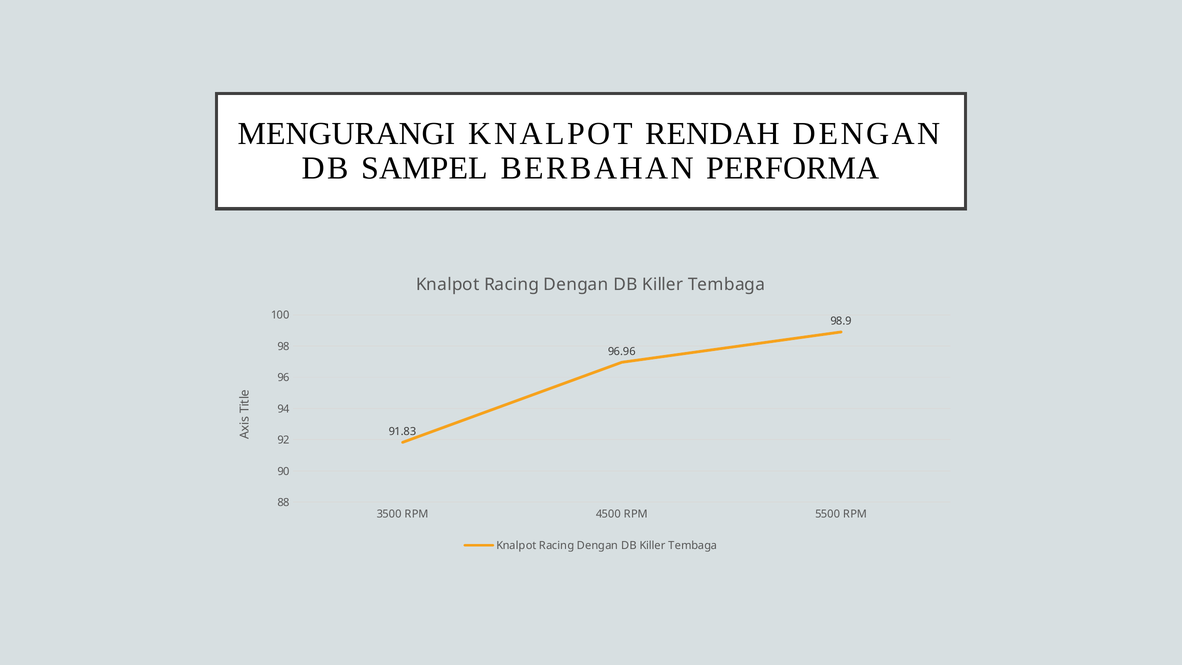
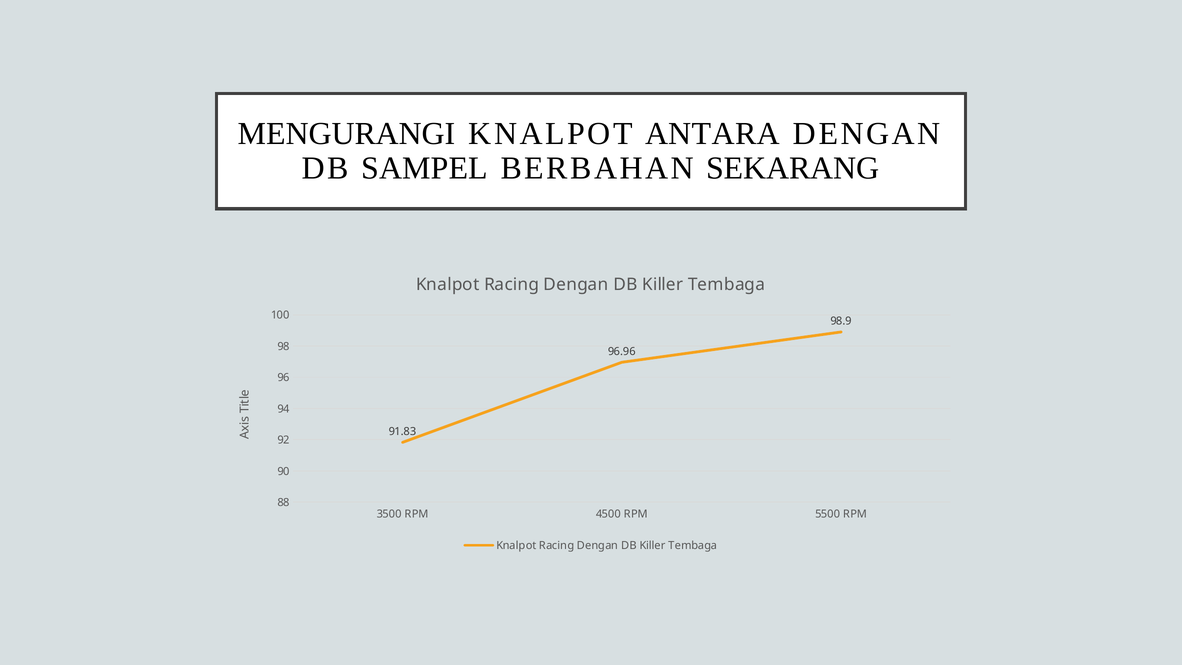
RENDAH: RENDAH -> ANTARA
PERFORMA: PERFORMA -> SEKARANG
